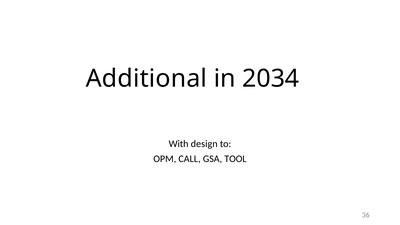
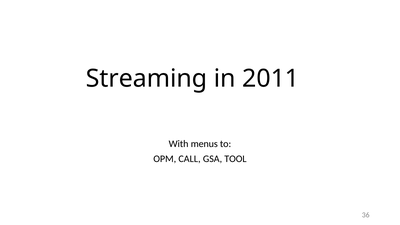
Additional: Additional -> Streaming
2034: 2034 -> 2011
design: design -> menus
